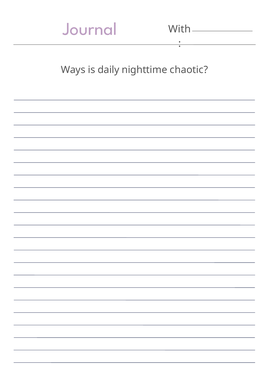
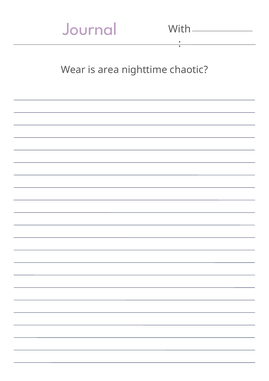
Ways: Ways -> Wear
daily: daily -> area
